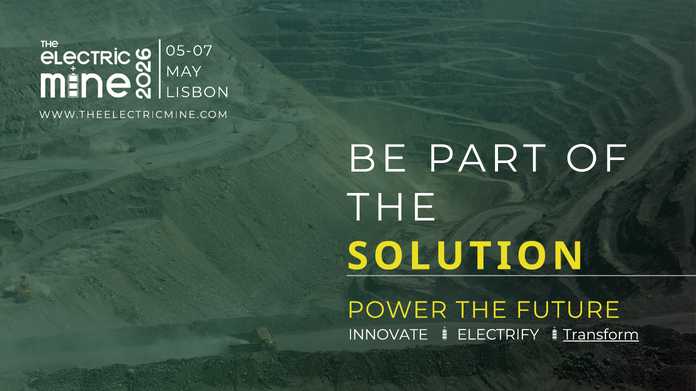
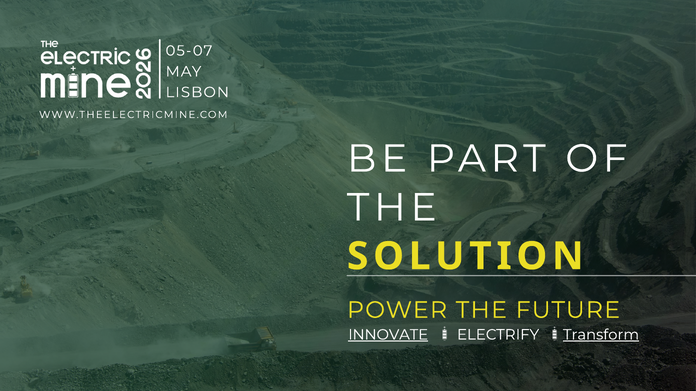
INNOVATE underline: none -> present
